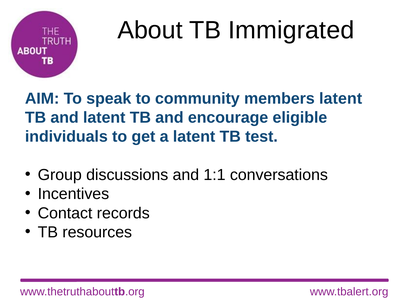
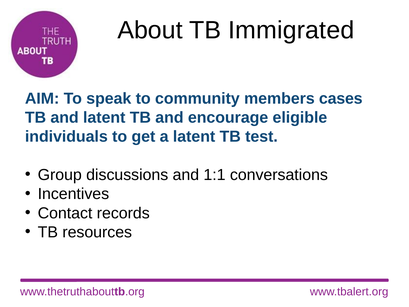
members latent: latent -> cases
